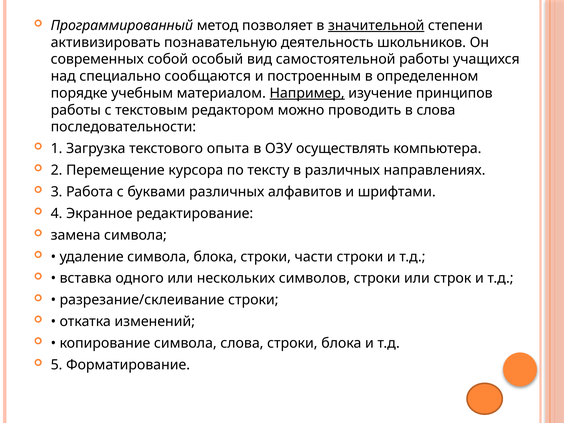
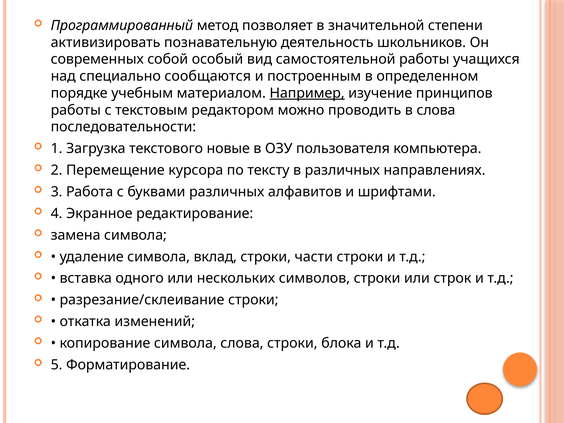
значительной underline: present -> none
опыта: опыта -> новые
осуществлять: осуществлять -> пользователя
символа блока: блока -> вклад
